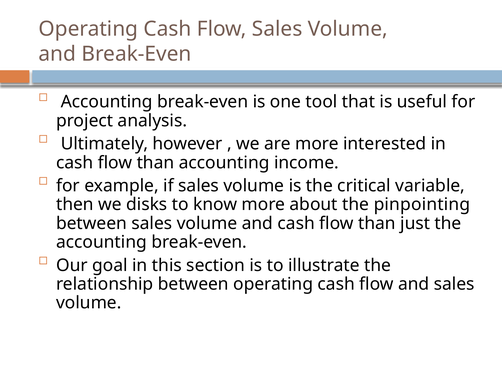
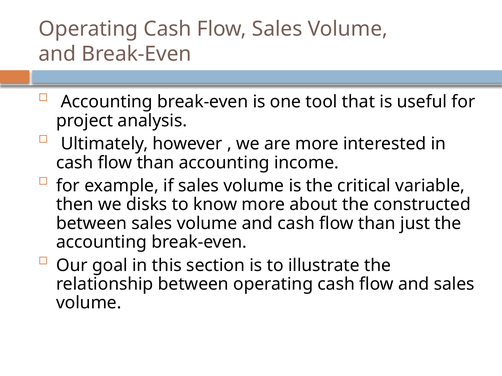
pinpointing: pinpointing -> constructed
